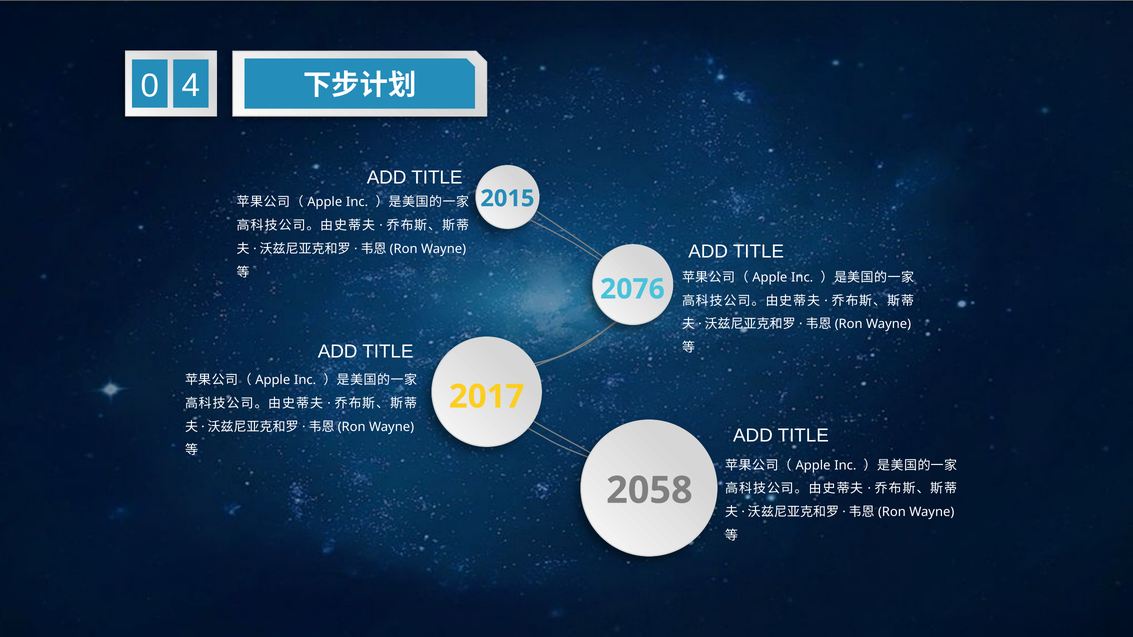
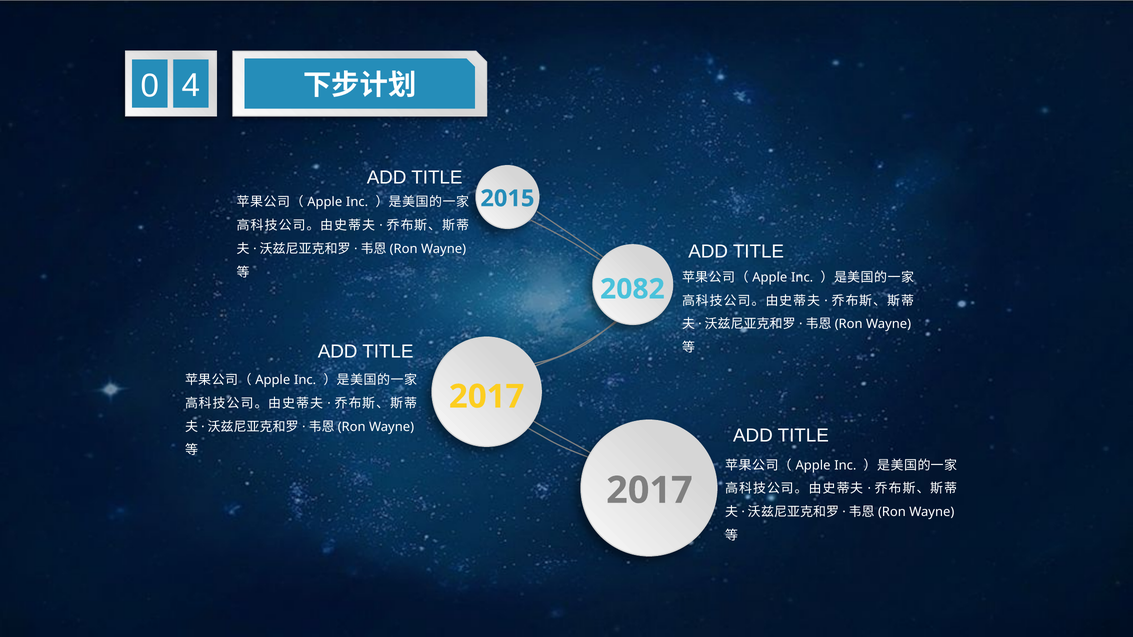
2076: 2076 -> 2082
2058 at (649, 491): 2058 -> 2017
